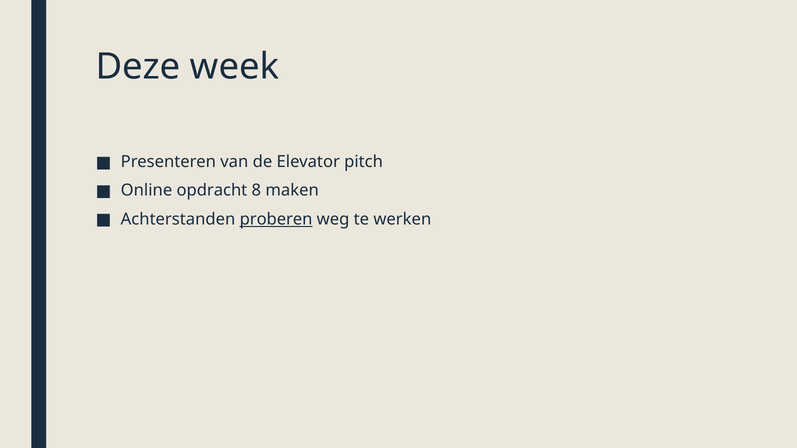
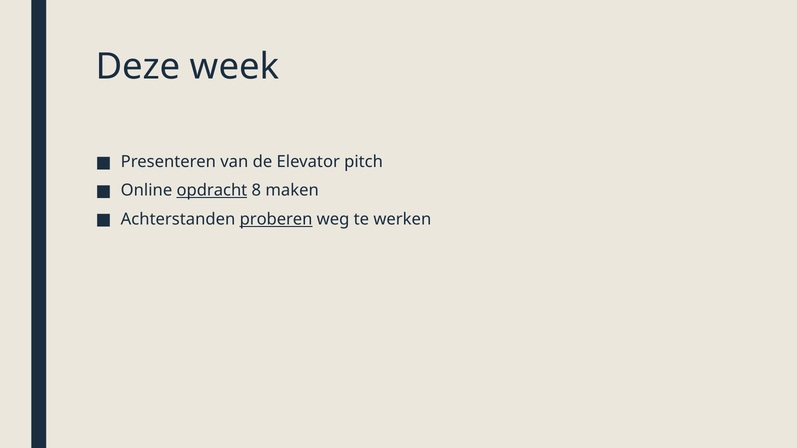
opdracht underline: none -> present
